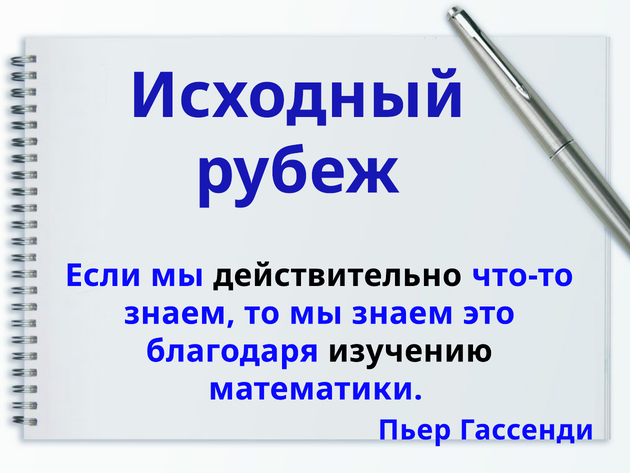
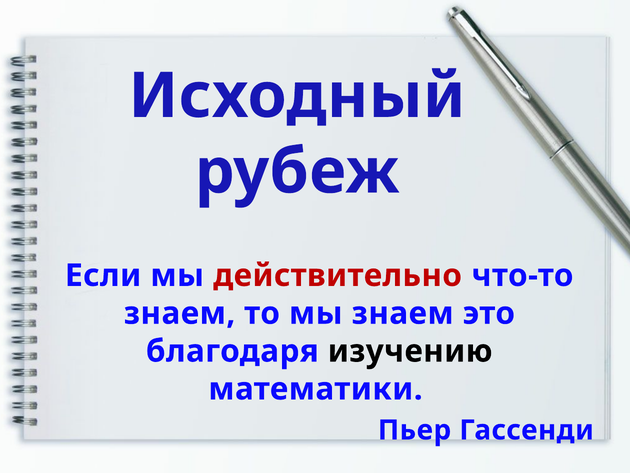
действительно colour: black -> red
